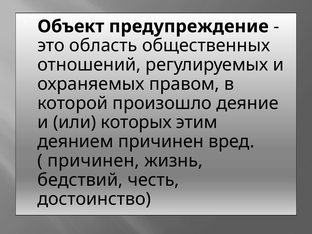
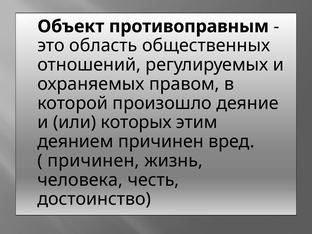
предупреждение: предупреждение -> противоправным
бедствий: бедствий -> человека
